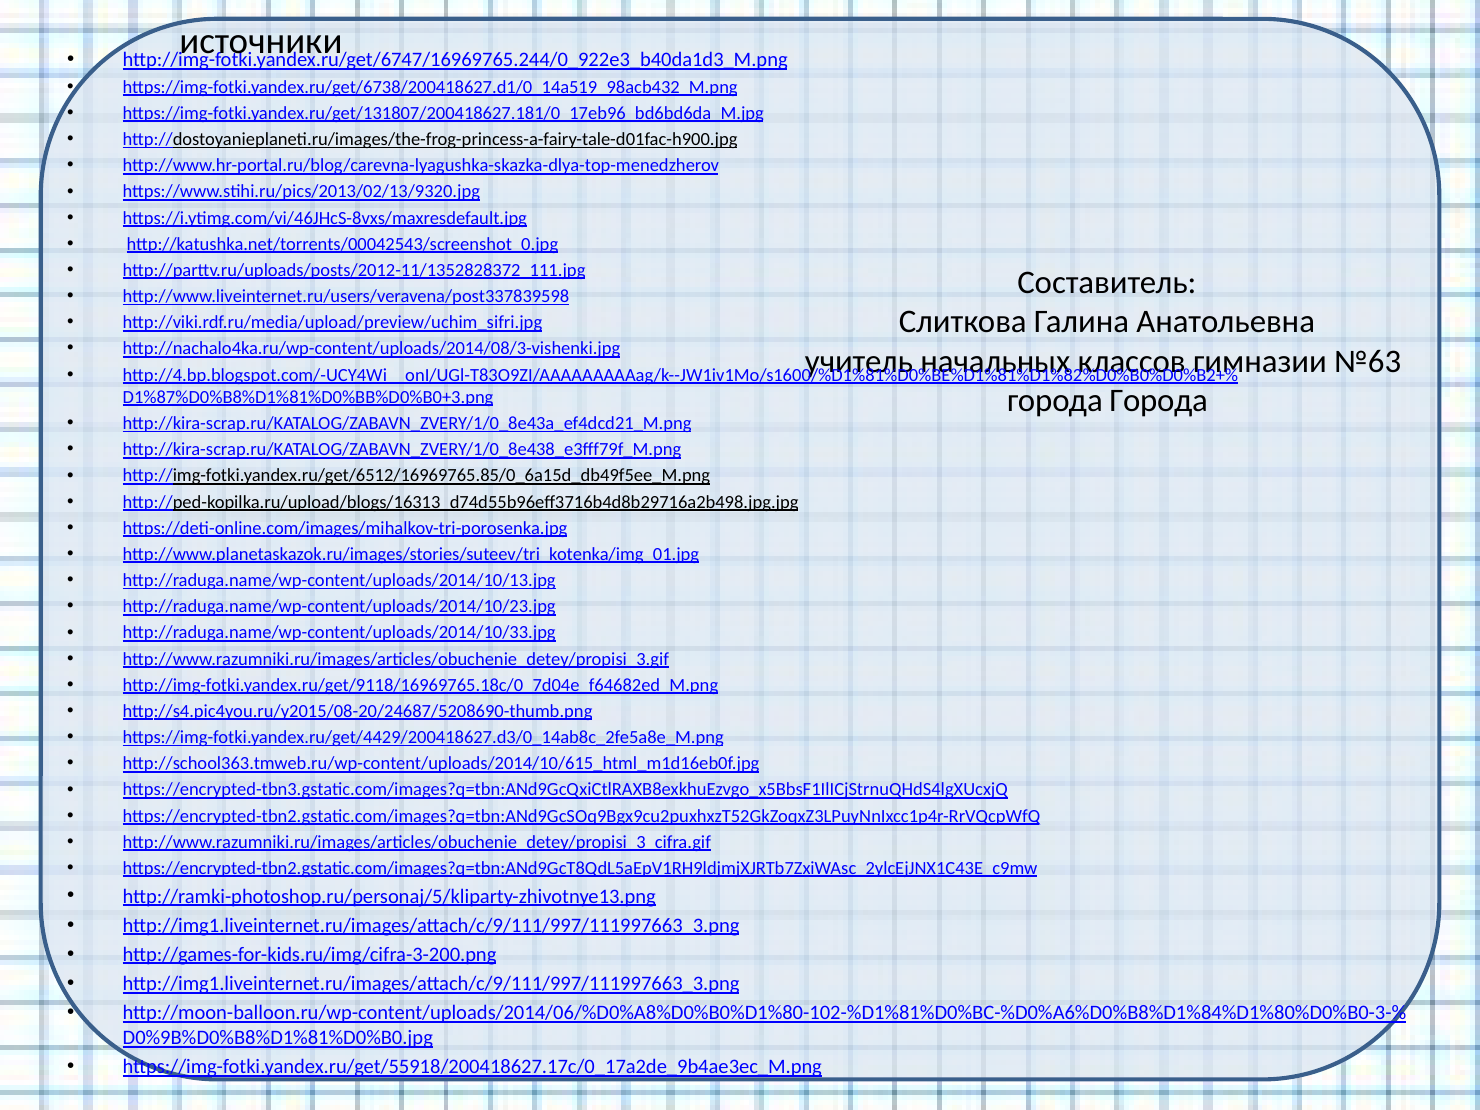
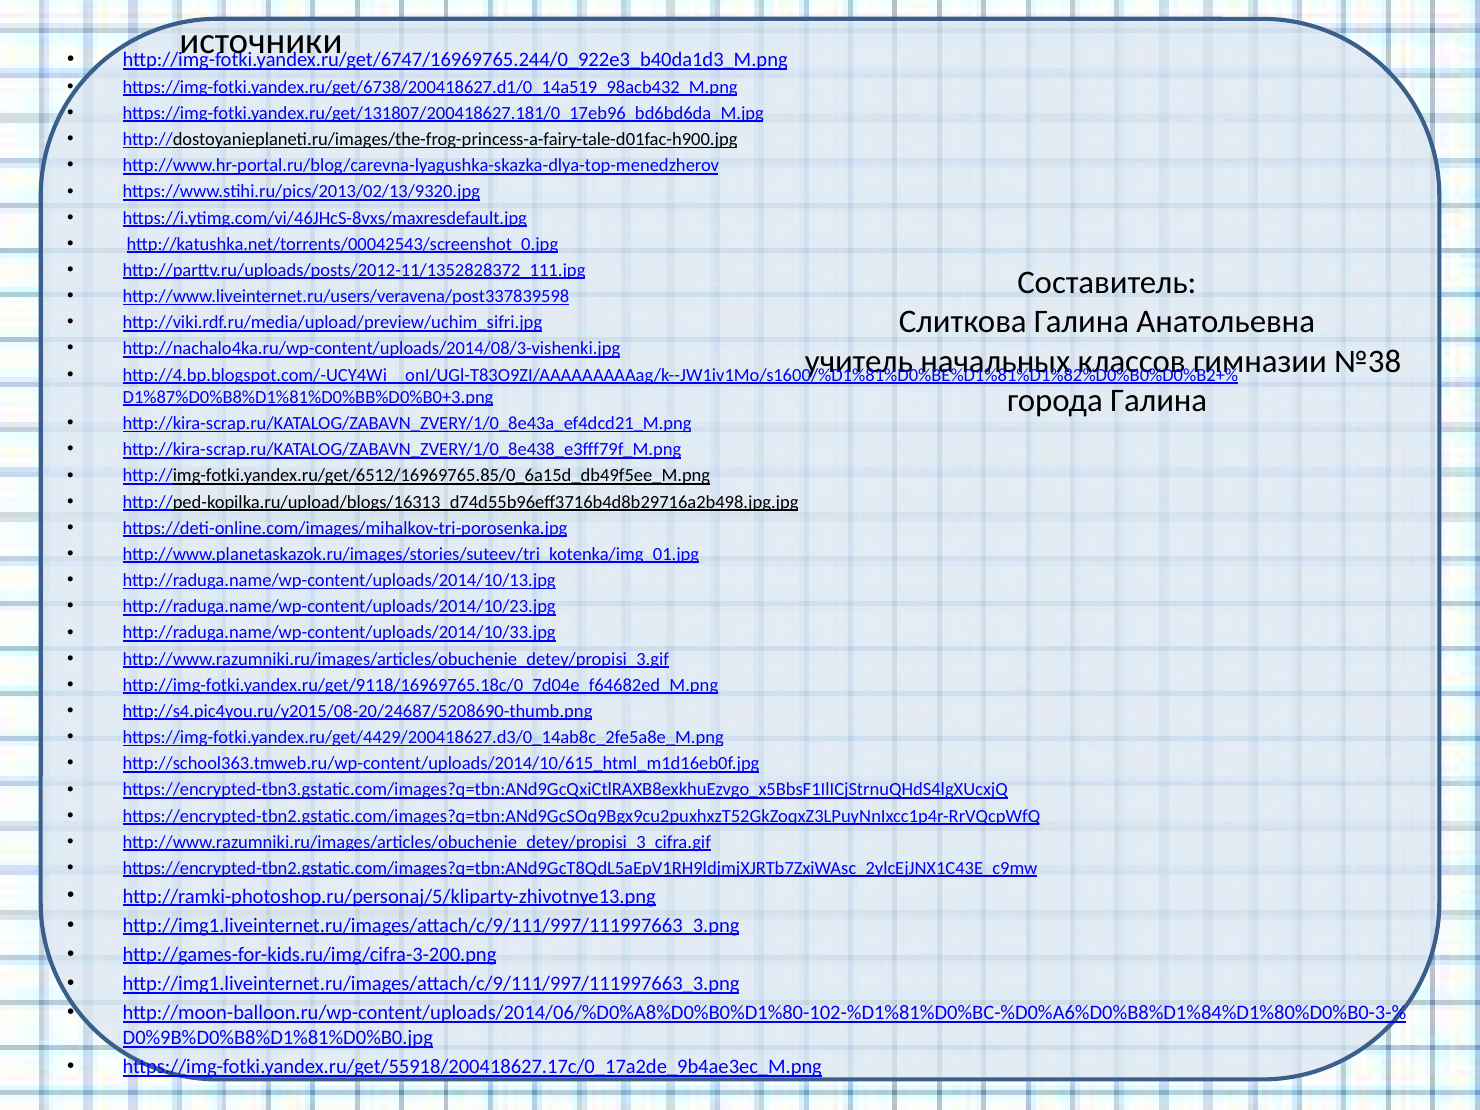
№63: №63 -> №38
города Города: Города -> Галина
